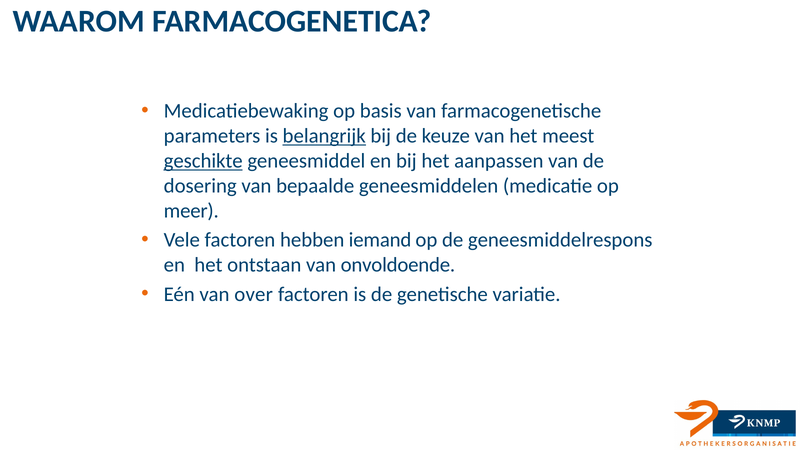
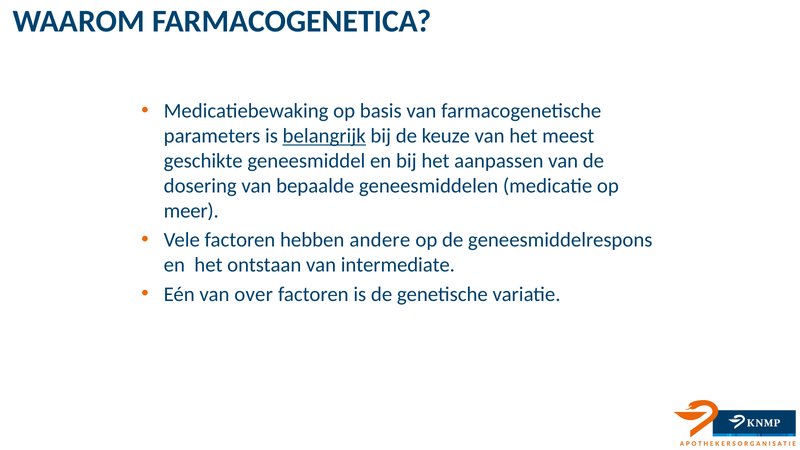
geschikte underline: present -> none
iemand: iemand -> andere
onvoldoende: onvoldoende -> intermediate
